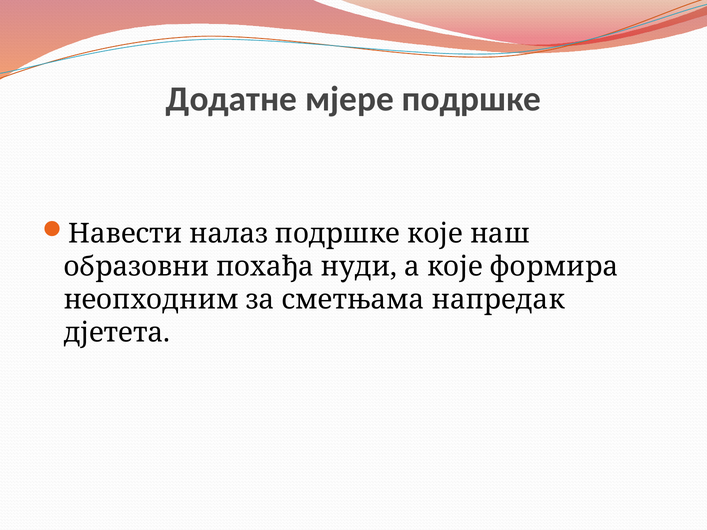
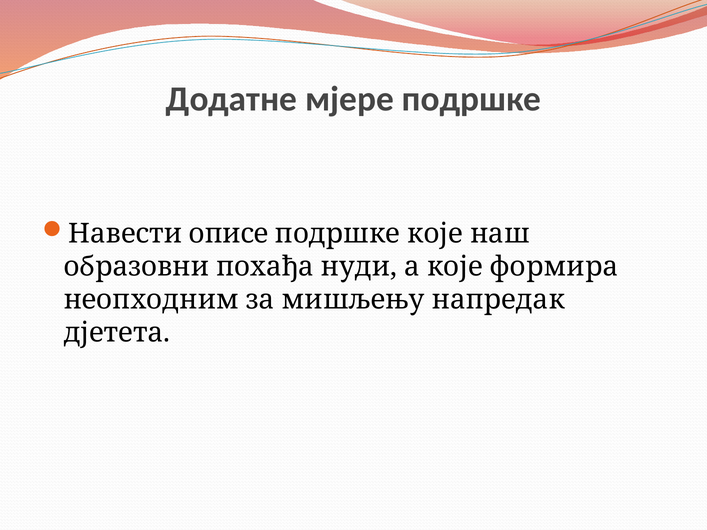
налаз: налаз -> описе
сметњама: сметњама -> мишљењу
